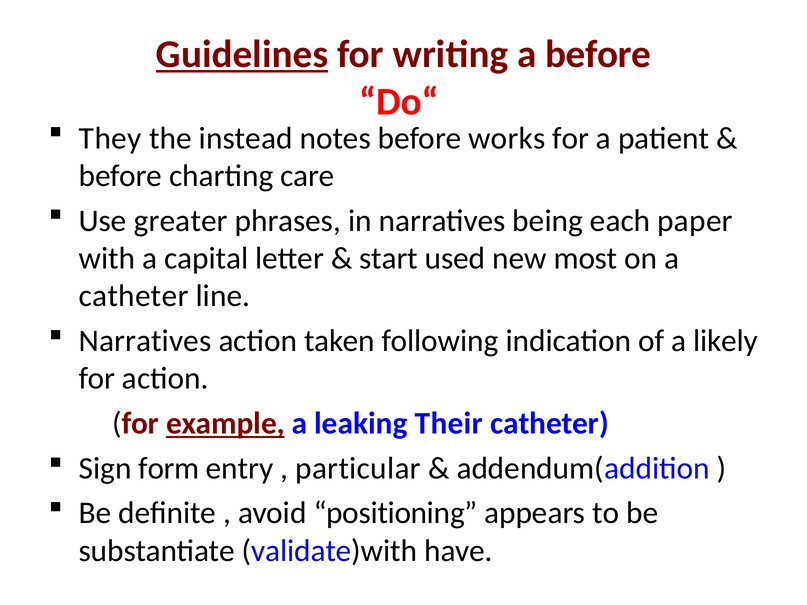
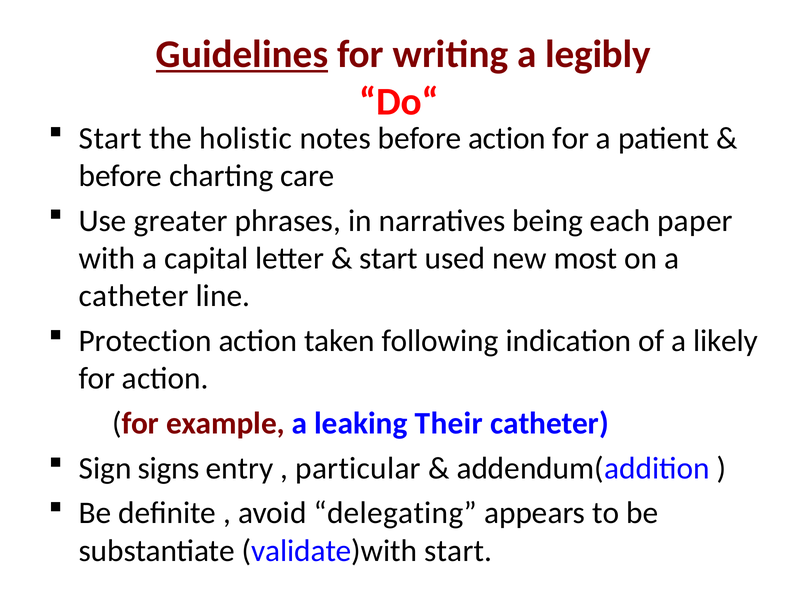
a before: before -> legibly
They at (110, 138): They -> Start
instead: instead -> holistic
before works: works -> action
Narratives at (145, 341): Narratives -> Protection
example underline: present -> none
form: form -> signs
positioning: positioning -> delegating
validate)with have: have -> start
